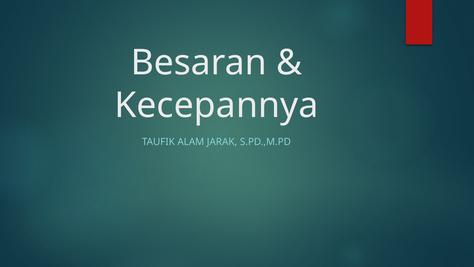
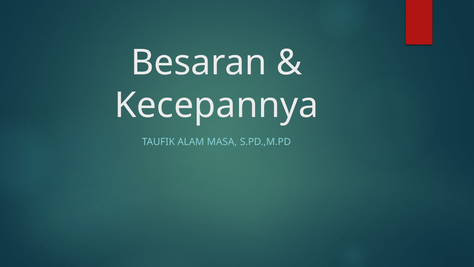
JARAK: JARAK -> MASA
